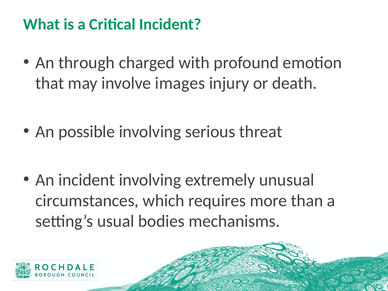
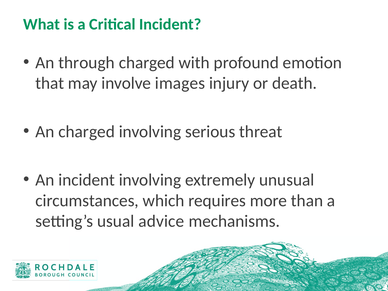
An possible: possible -> charged
bodies: bodies -> advice
